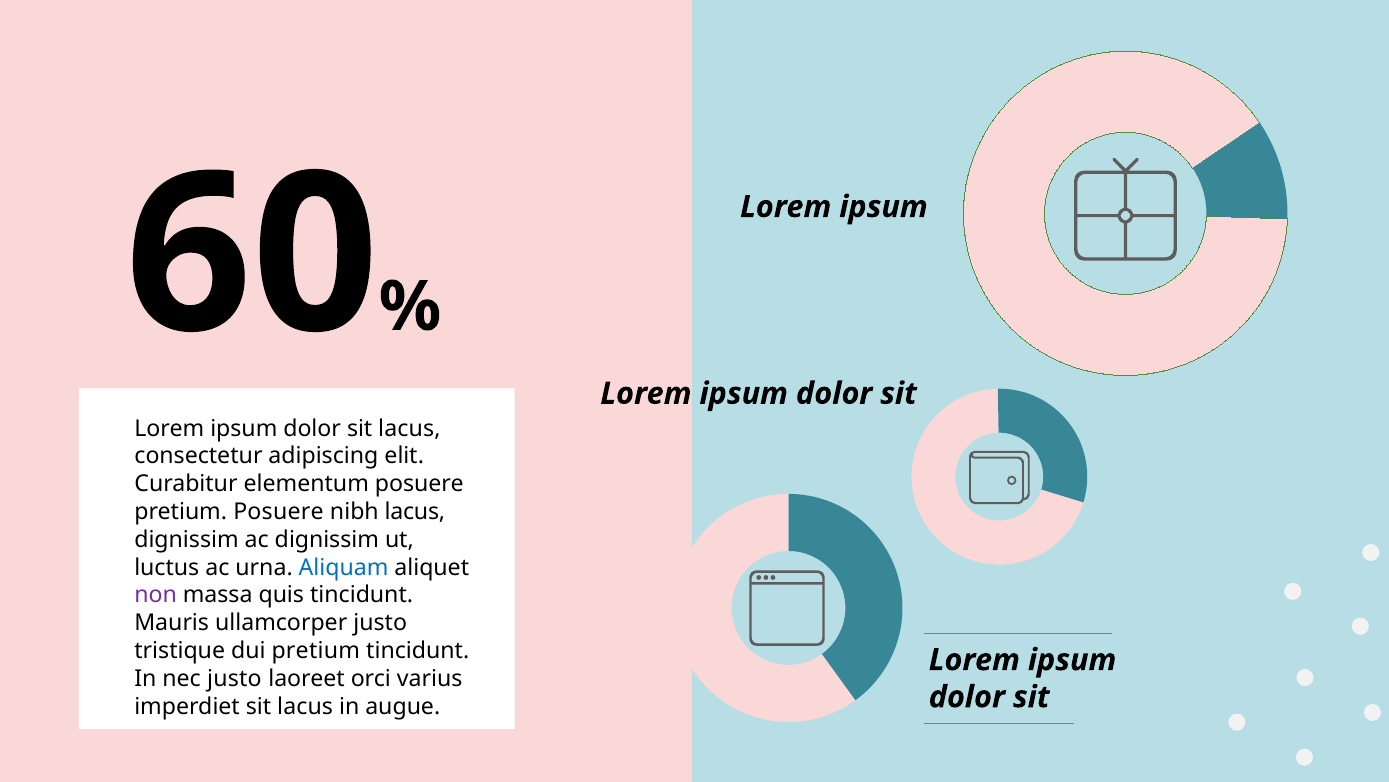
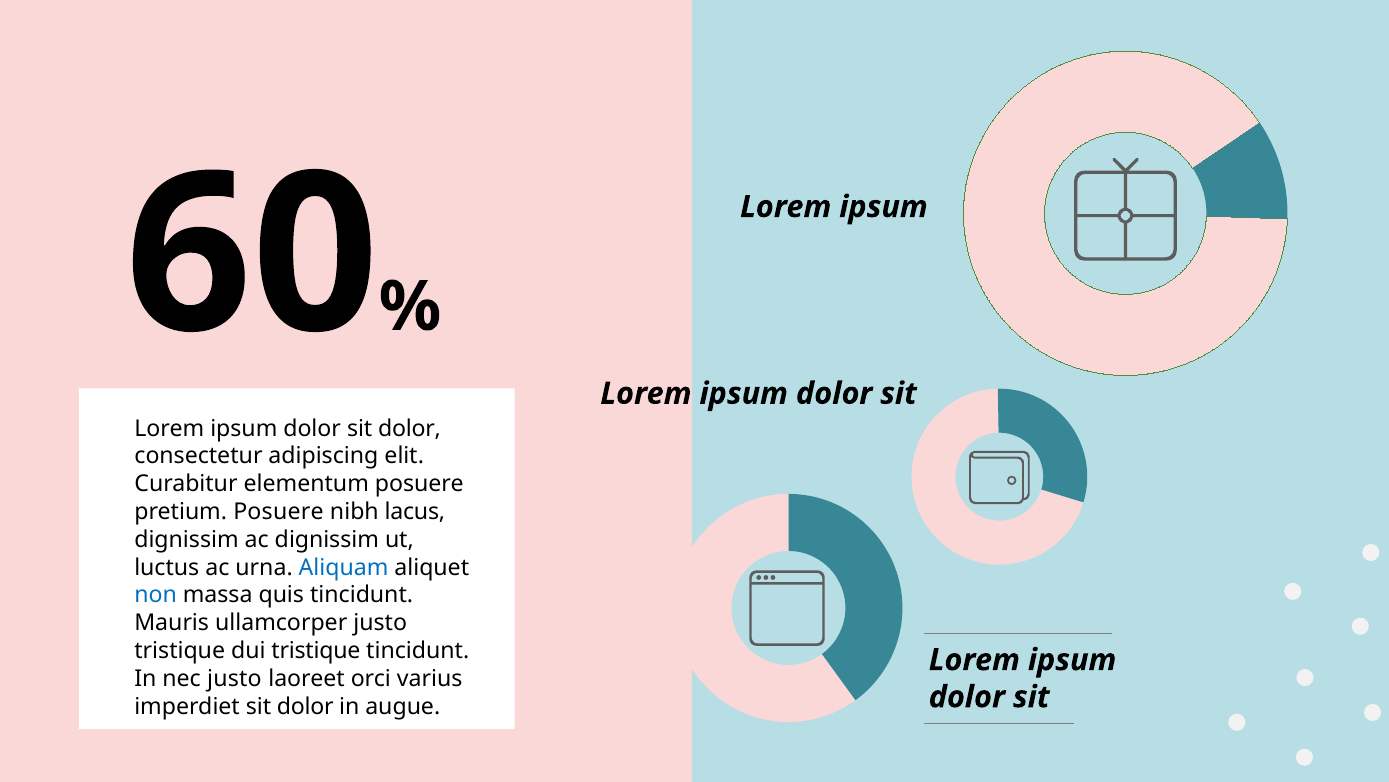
lacus at (409, 428): lacus -> dolor
non colour: purple -> blue
dui pretium: pretium -> tristique
imperdiet sit lacus: lacus -> dolor
